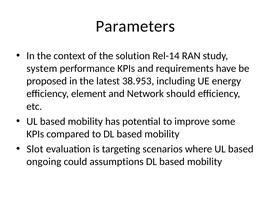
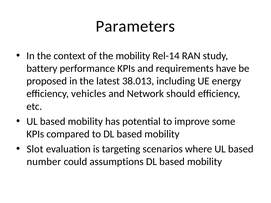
the solution: solution -> mobility
system: system -> battery
38.953: 38.953 -> 38.013
element: element -> vehicles
ongoing: ongoing -> number
